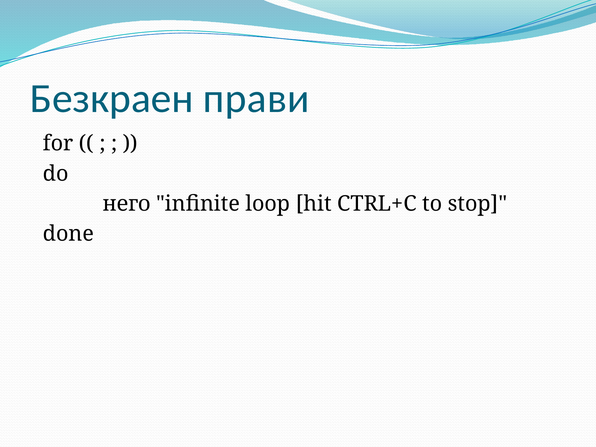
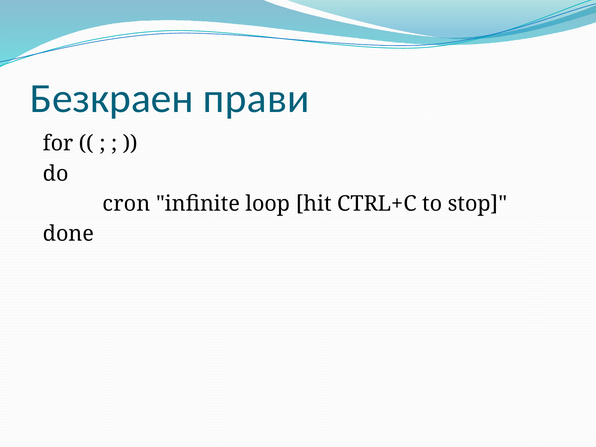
него: него -> cron
